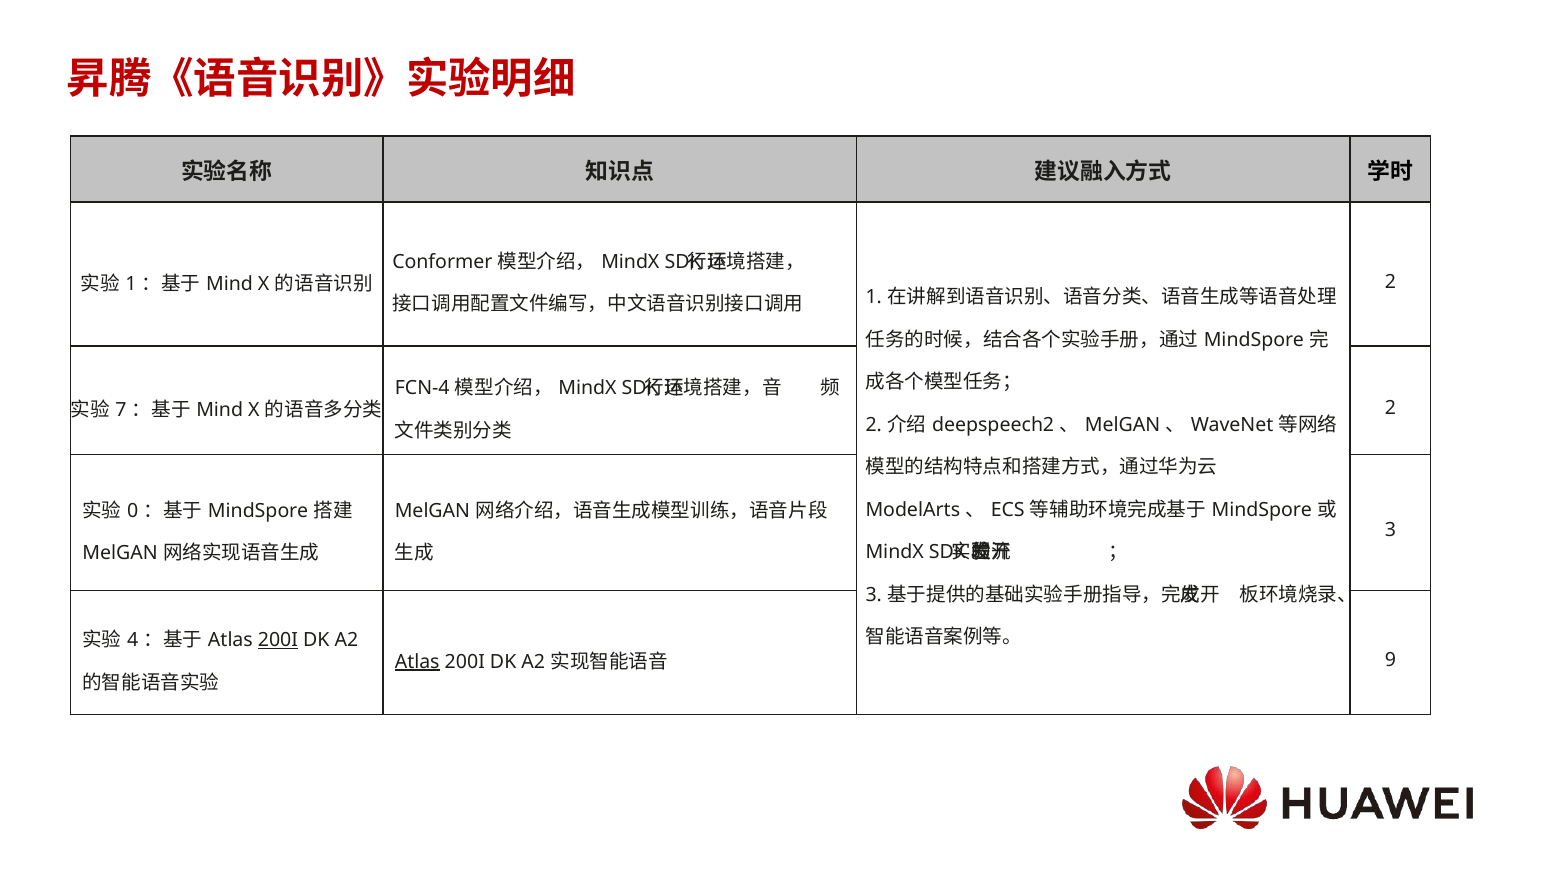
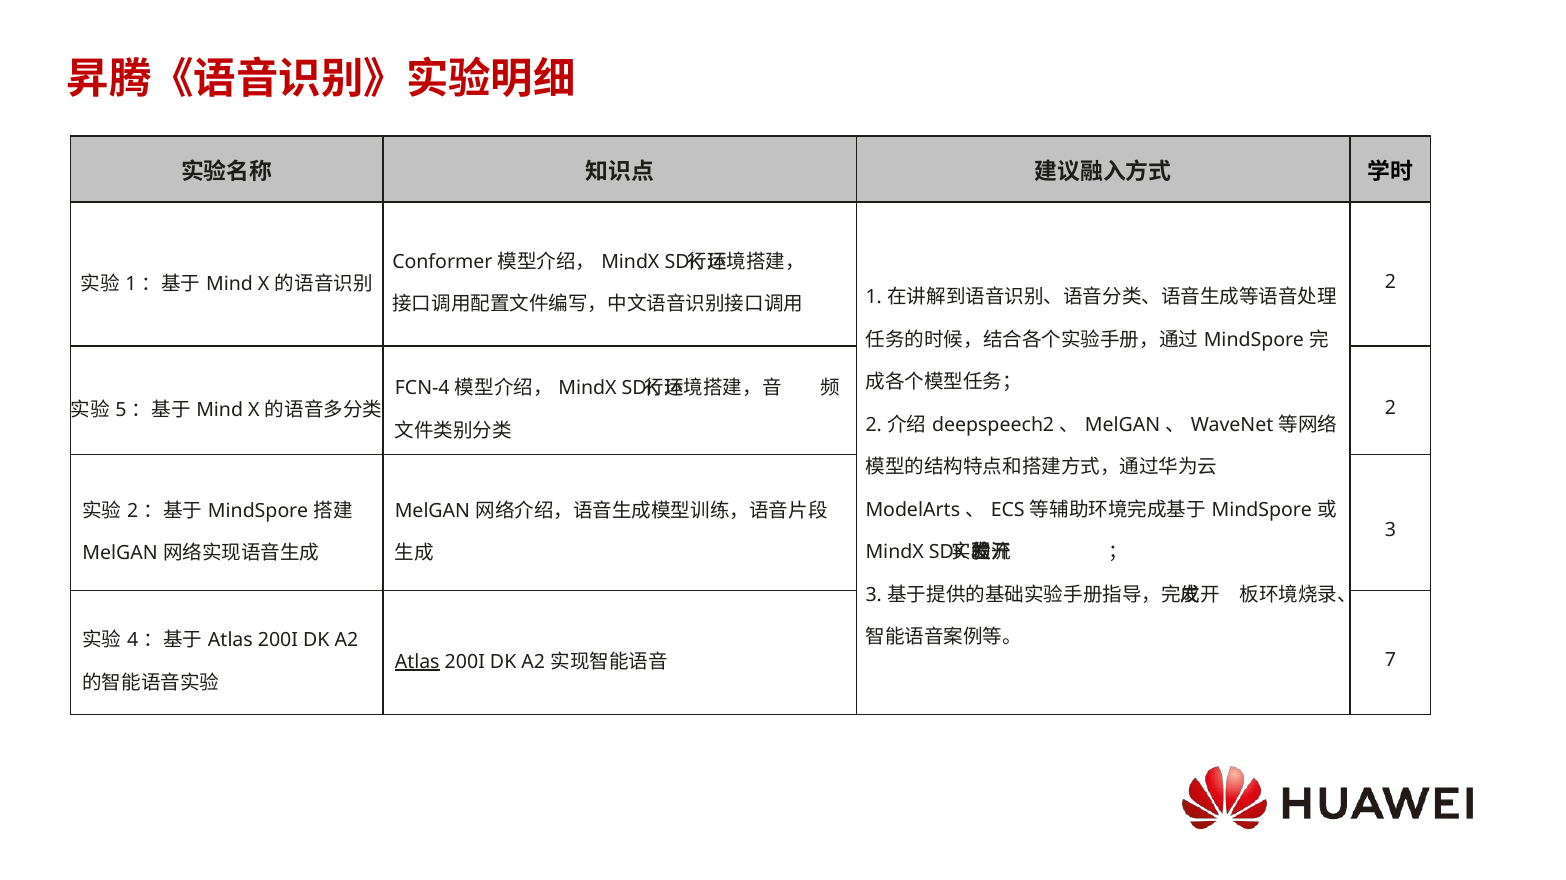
7: 7 -> 5
0 at (133, 511): 0 -> 2
200I at (278, 641) underline: present -> none
9: 9 -> 7
